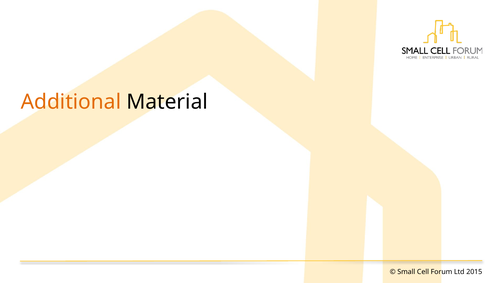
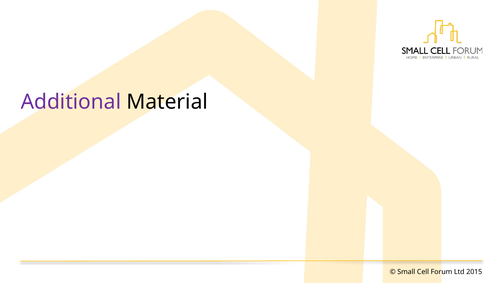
Additional colour: orange -> purple
